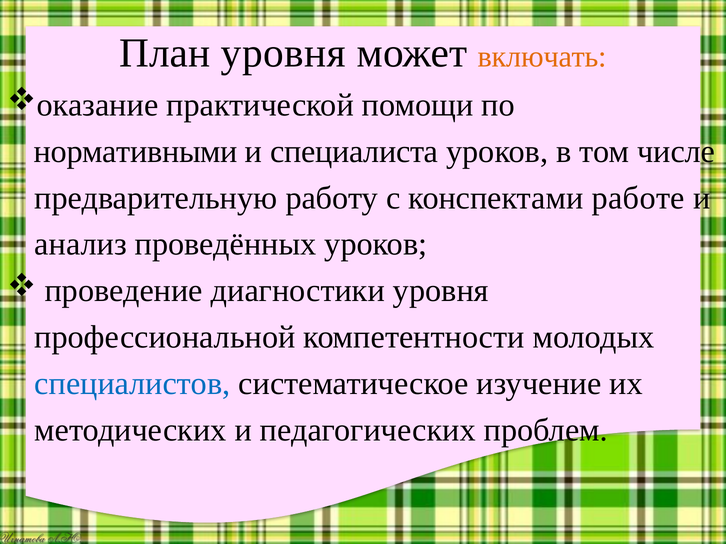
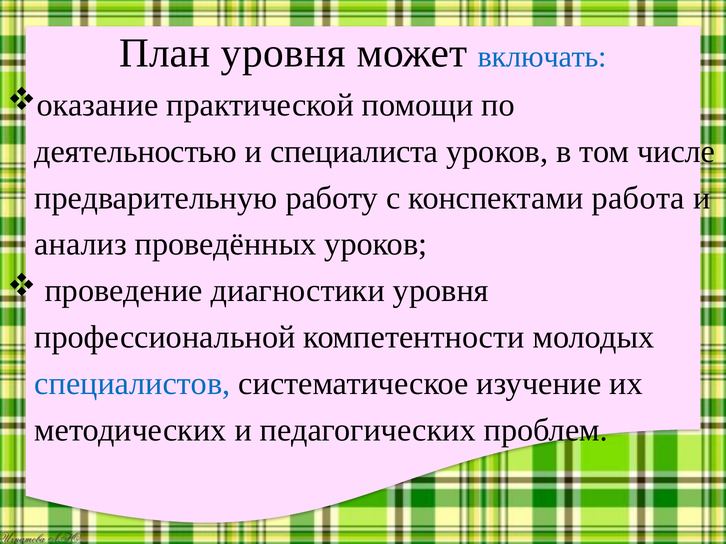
включать colour: orange -> blue
нормативными: нормативными -> деятельностью
работе: работе -> работа
